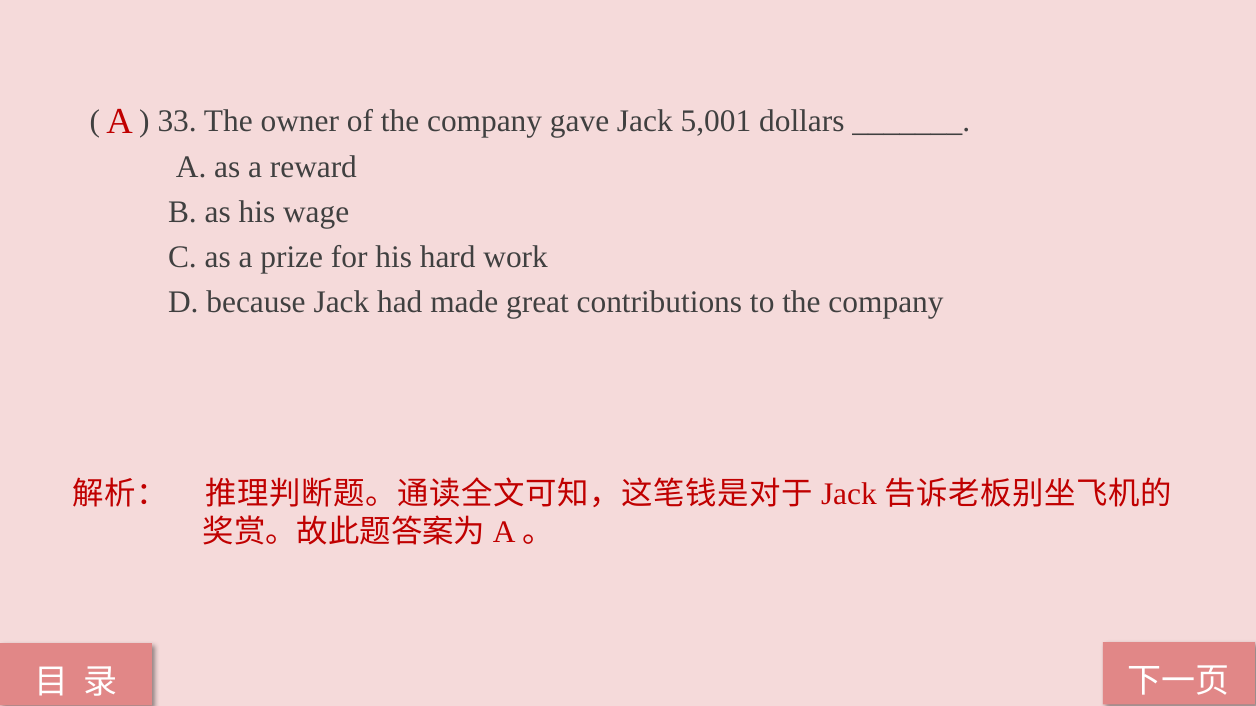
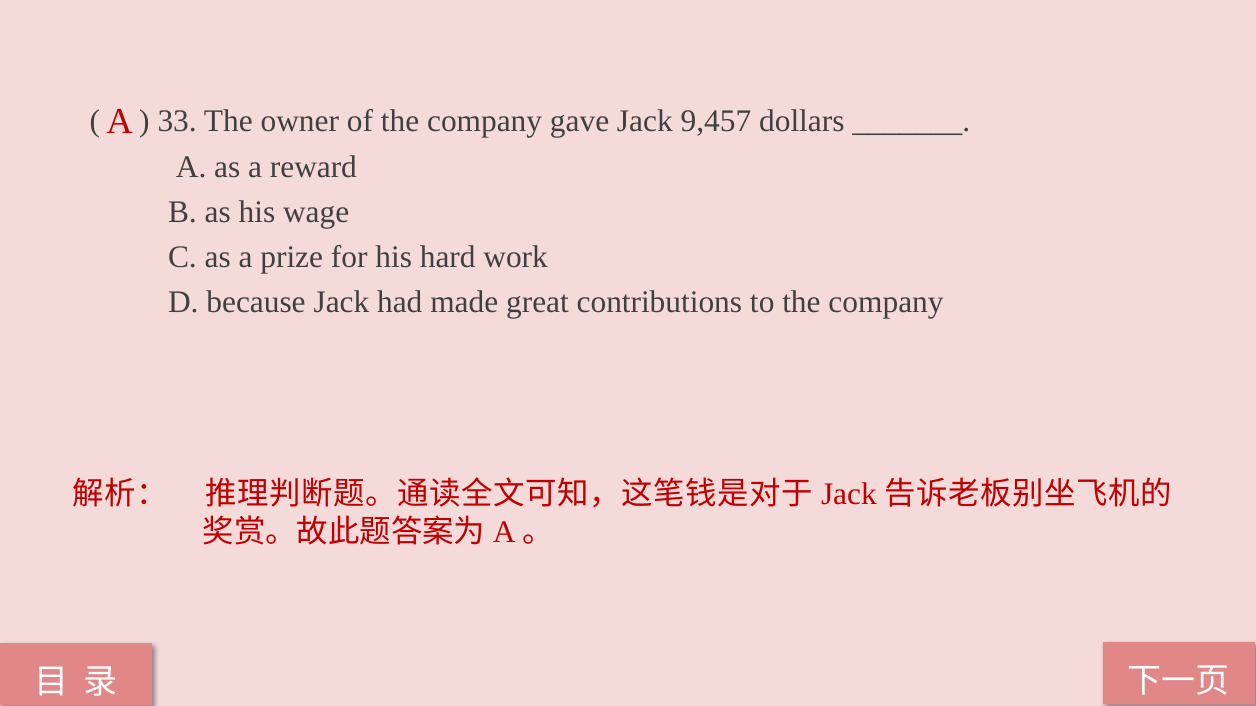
5,001: 5,001 -> 9,457
